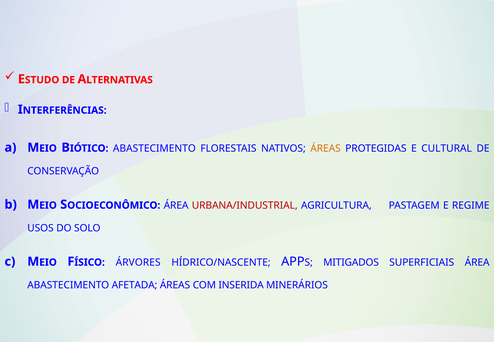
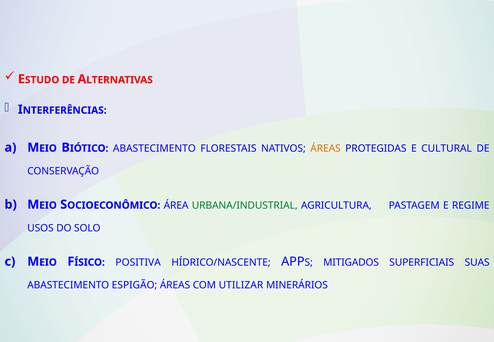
URBANA/INDUSTRIAL colour: red -> green
ÁRVORES: ÁRVORES -> POSITIVA
SUPERFICIAIS ÁREA: ÁREA -> SUAS
AFETADA: AFETADA -> ESPIGÃO
INSERIDA: INSERIDA -> UTILIZAR
